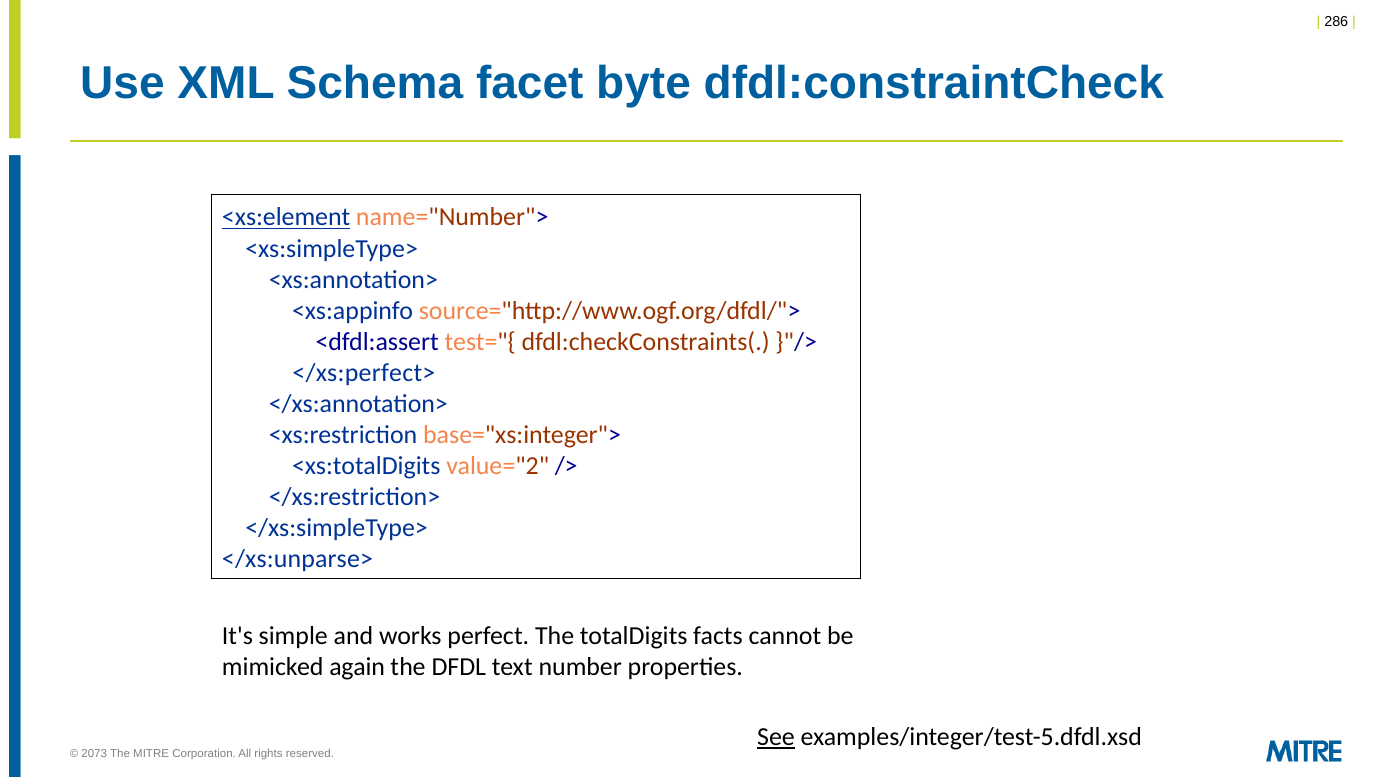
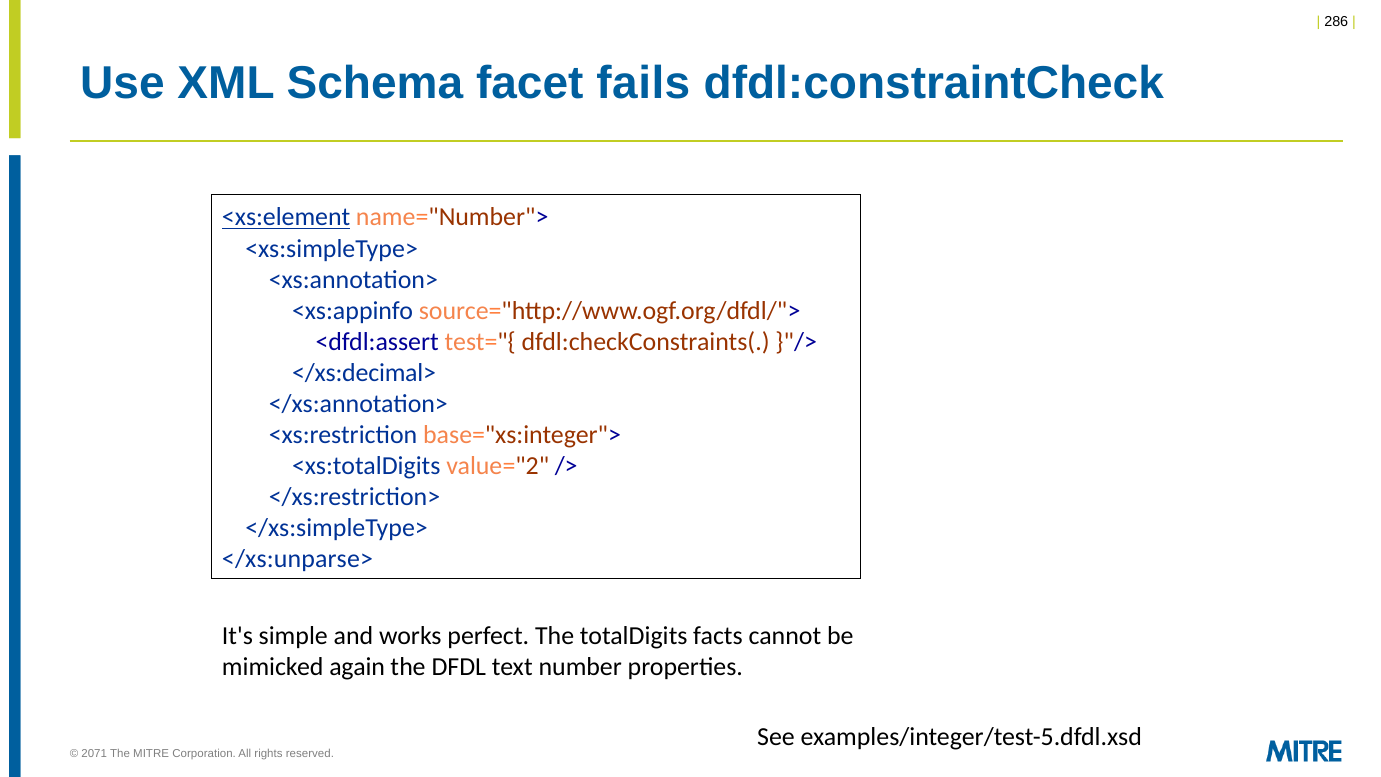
byte: byte -> fails
</xs:perfect>: </xs:perfect> -> </xs:decimal>
See underline: present -> none
2073: 2073 -> 2071
